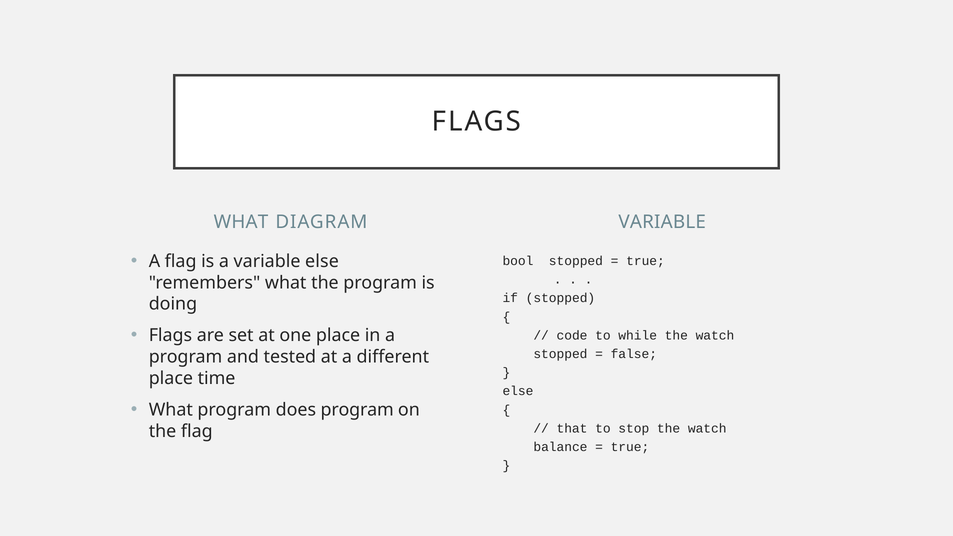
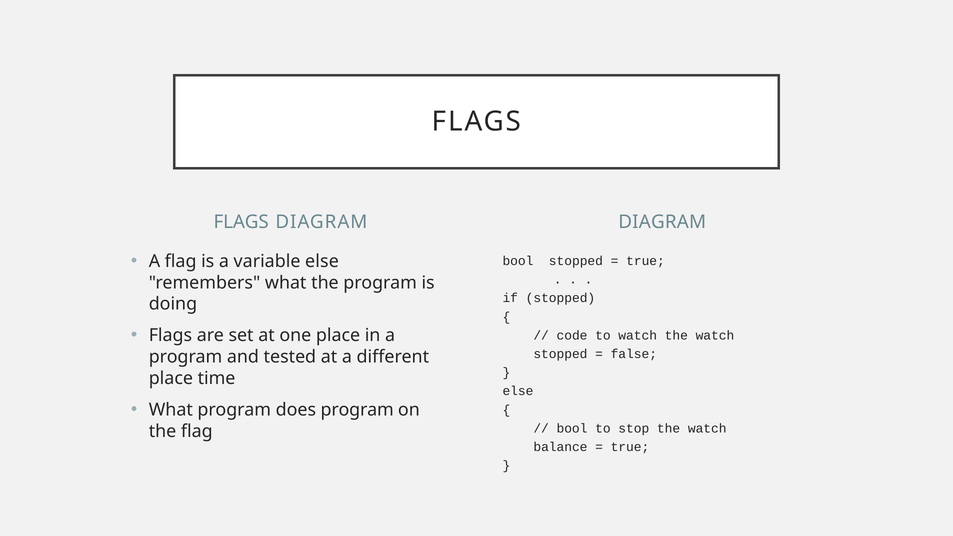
WHAT at (241, 222): WHAT -> FLAGS
VARIABLE at (662, 222): VARIABLE -> DIAGRAM
to while: while -> watch
that at (572, 428): that -> bool
